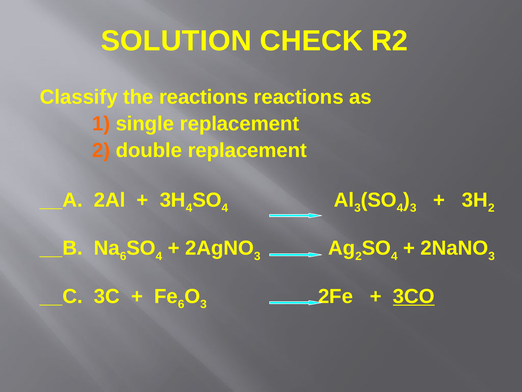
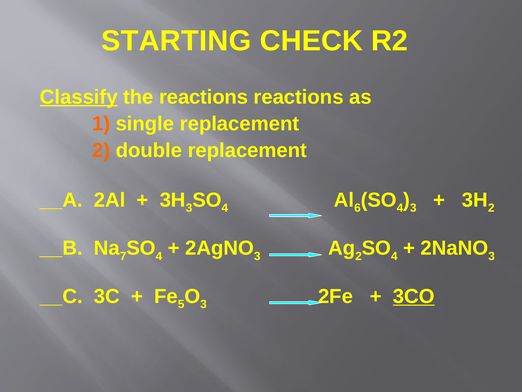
SOLUTION: SOLUTION -> STARTING
Classify underline: none -> present
4 at (189, 208): 4 -> 3
3 at (357, 208): 3 -> 6
6 at (123, 256): 6 -> 7
6 at (181, 304): 6 -> 5
